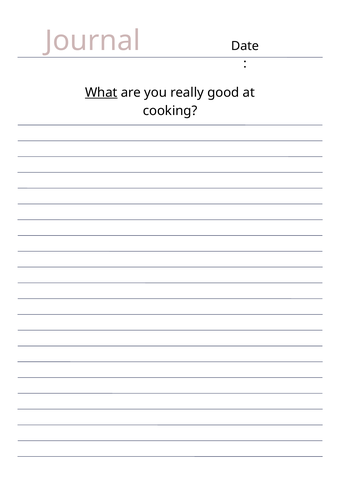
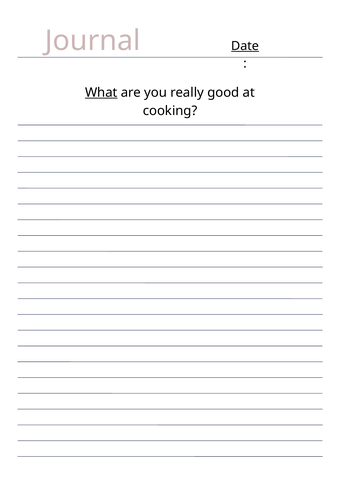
Date underline: none -> present
